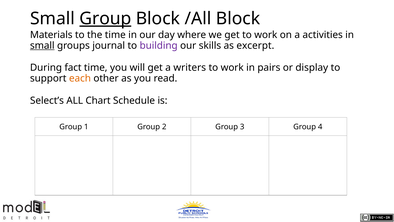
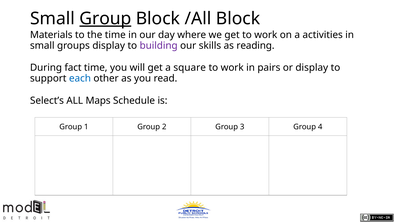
small at (42, 45) underline: present -> none
groups journal: journal -> display
excerpt: excerpt -> reading
writers: writers -> square
each colour: orange -> blue
Chart: Chart -> Maps
